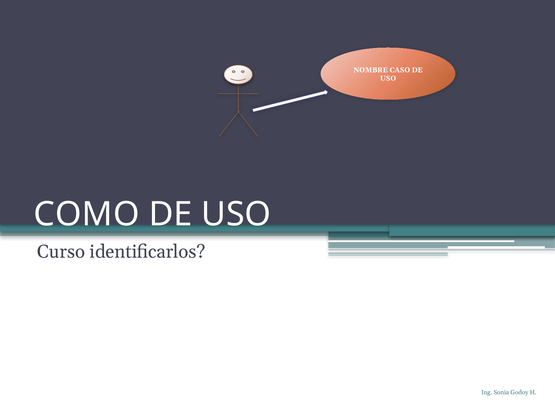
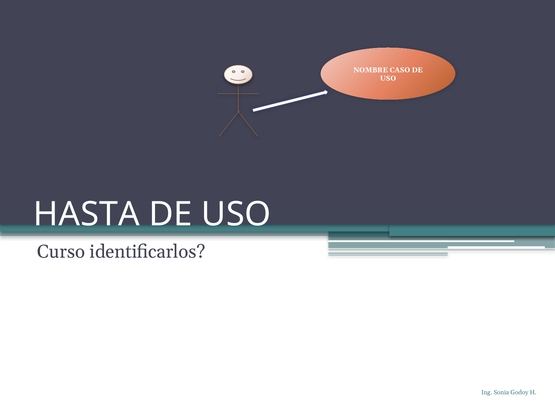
COMO: COMO -> HASTA
